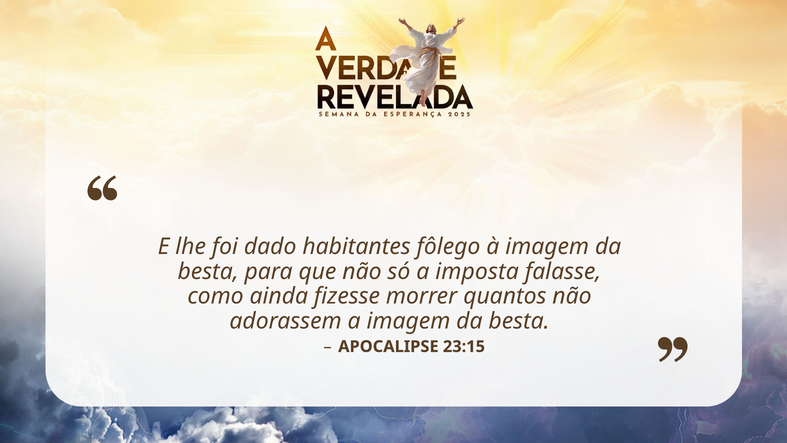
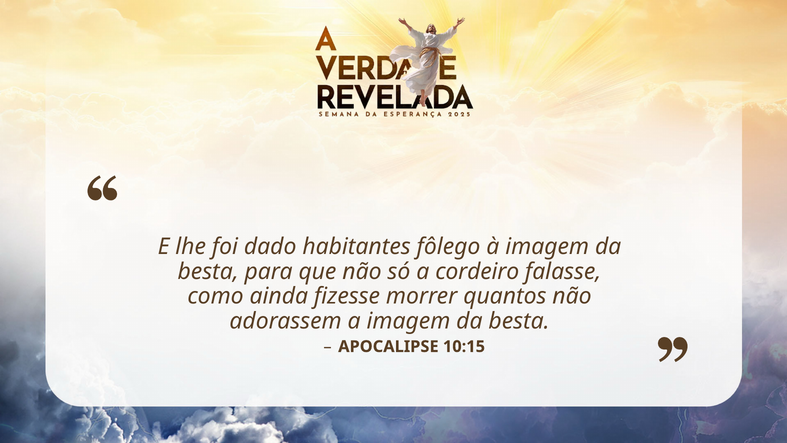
imposta: imposta -> cordeiro
23:15: 23:15 -> 10:15
